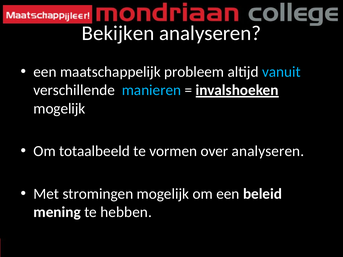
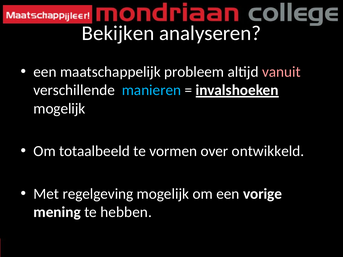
vanuit colour: light blue -> pink
over analyseren: analyseren -> ontwikkeld
stromingen: stromingen -> regelgeving
beleid: beleid -> vorige
